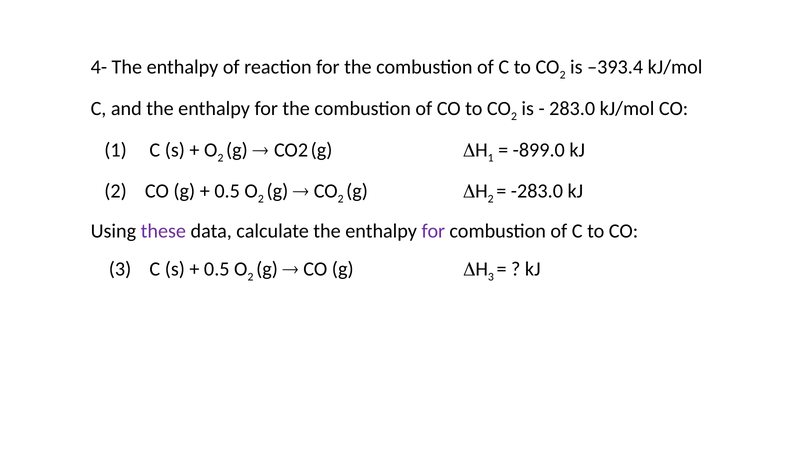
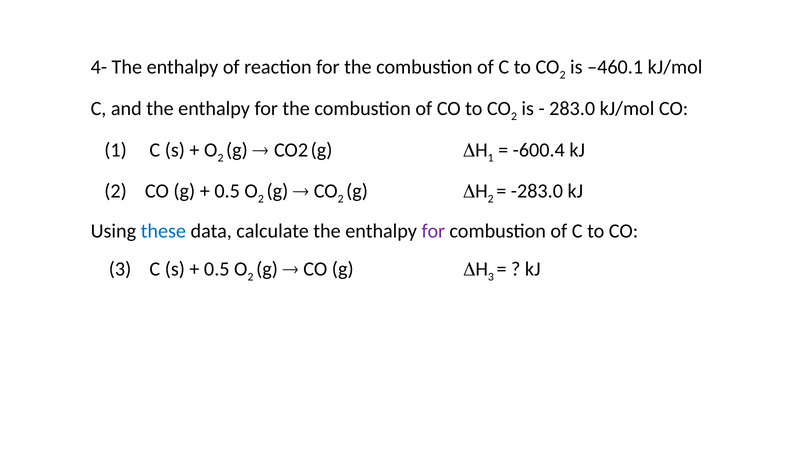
–393.4: –393.4 -> –460.1
-899.0: -899.0 -> -600.4
these colour: purple -> blue
